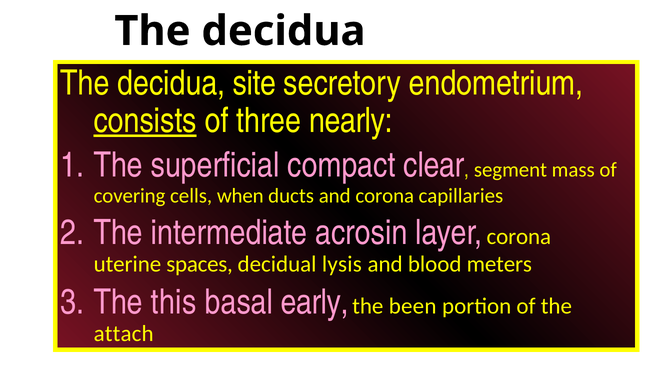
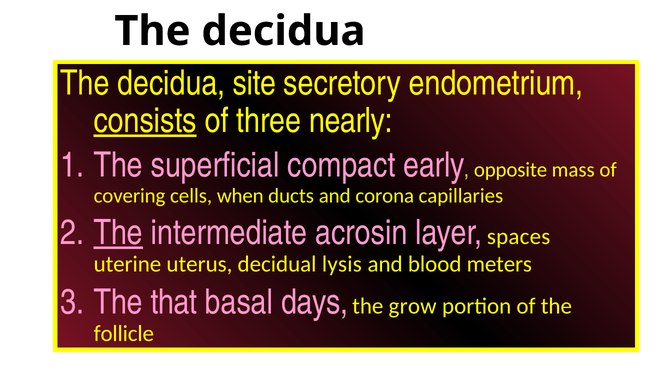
clear: clear -> early
segment: segment -> opposite
The at (118, 232) underline: none -> present
layer corona: corona -> spaces
spaces: spaces -> uterus
this: this -> that
early: early -> days
been: been -> grow
attach: attach -> follicle
